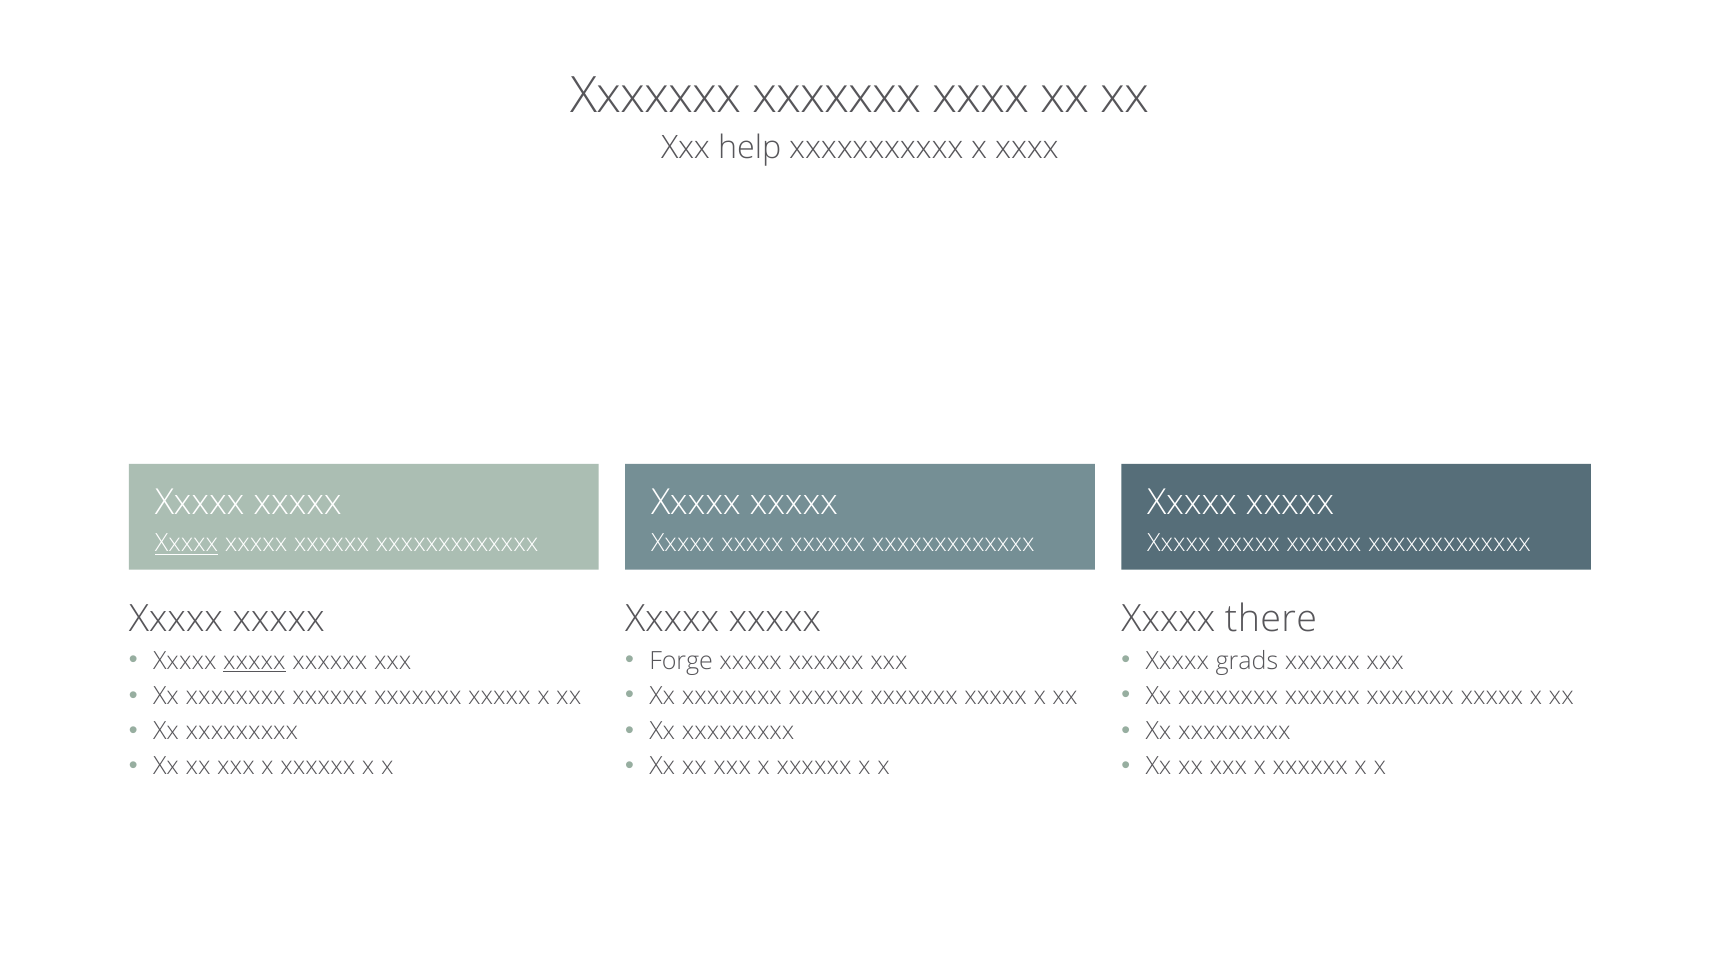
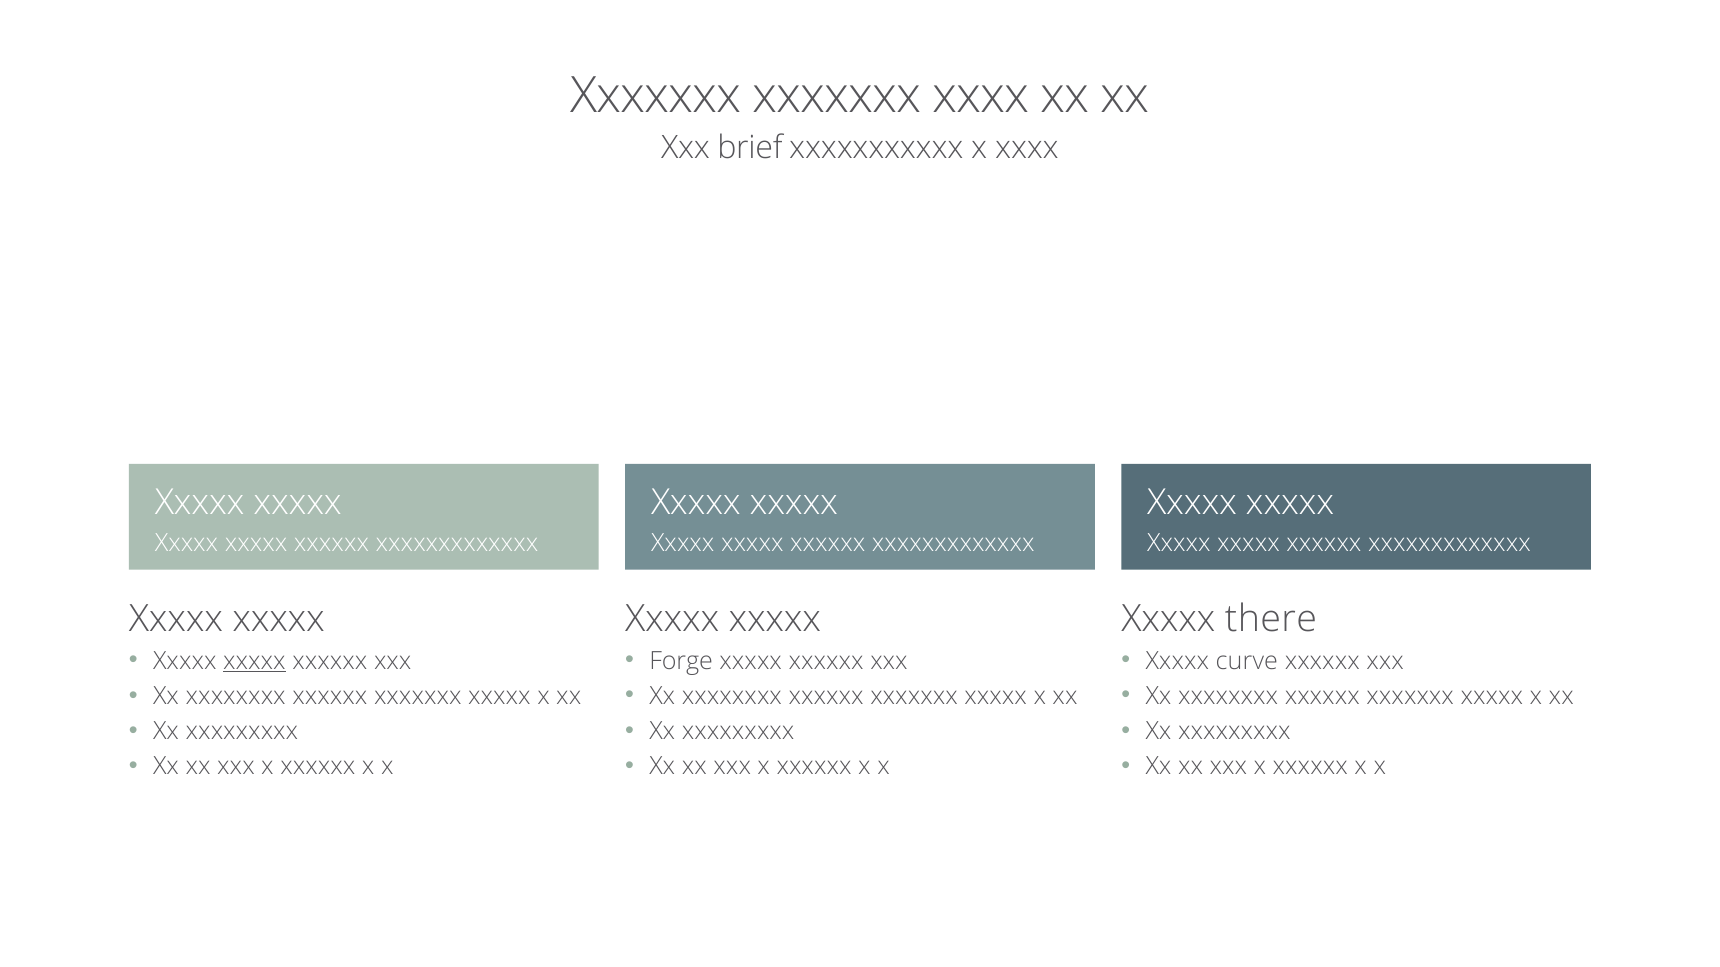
help: help -> brief
Xxxxx at (187, 544) underline: present -> none
grads: grads -> curve
